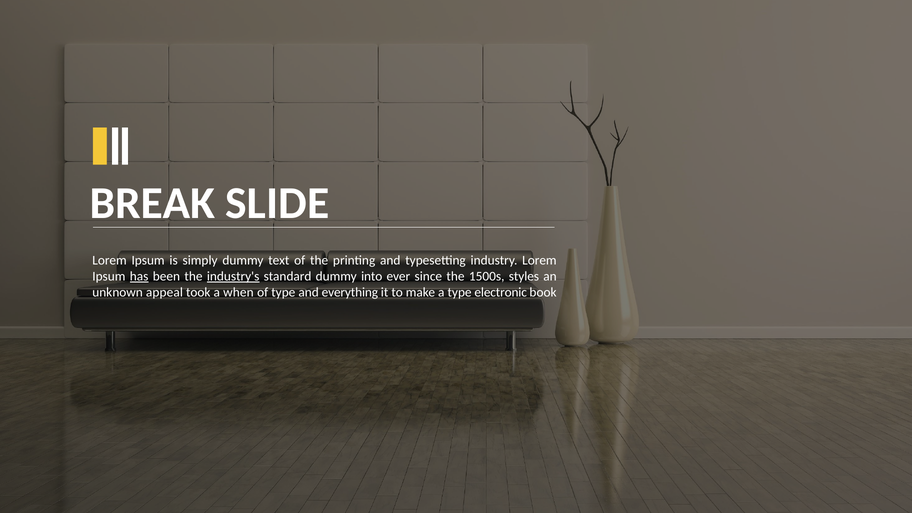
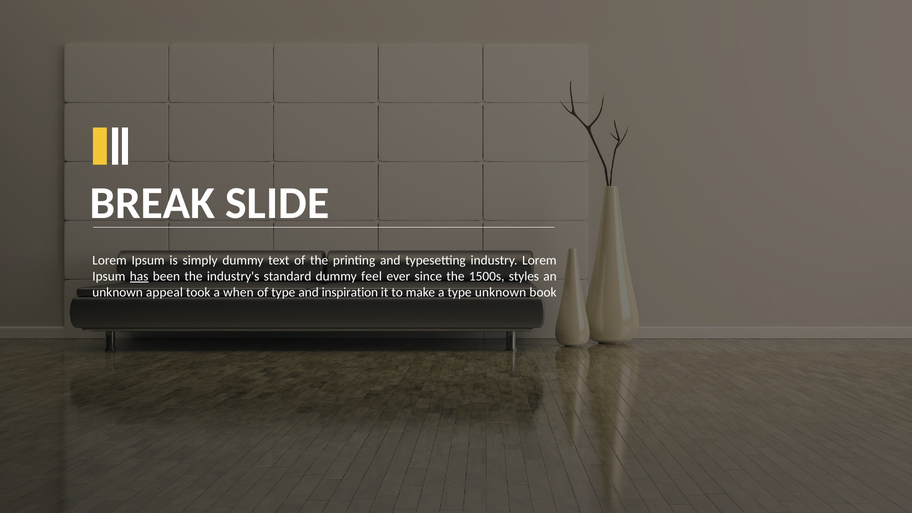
industry's underline: present -> none
into: into -> feel
everything: everything -> inspiration
type electronic: electronic -> unknown
